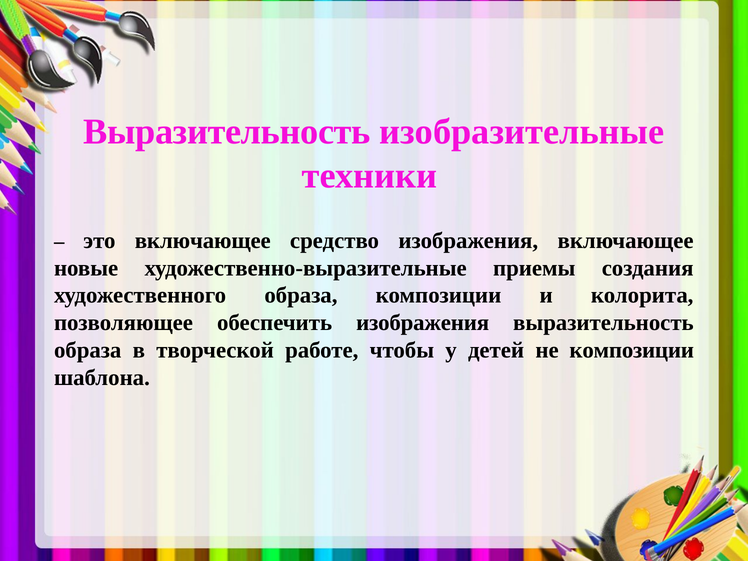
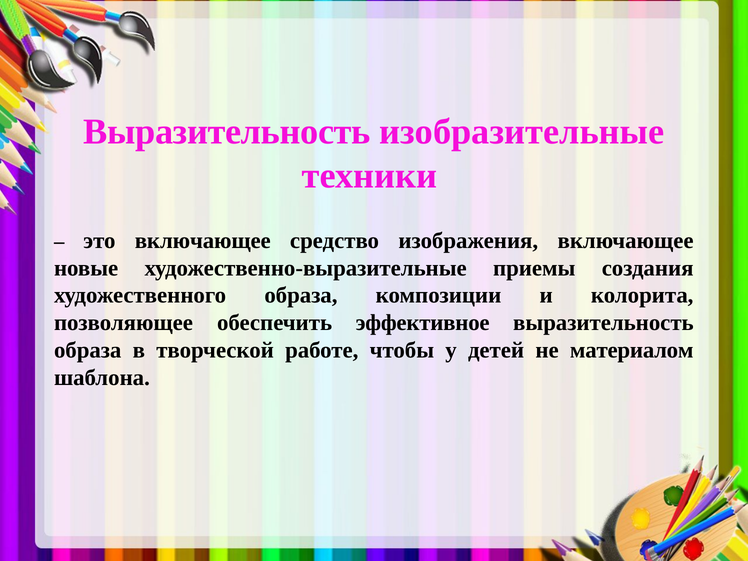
обеспечить изображения: изображения -> эффективное
не композиции: композиции -> материалом
